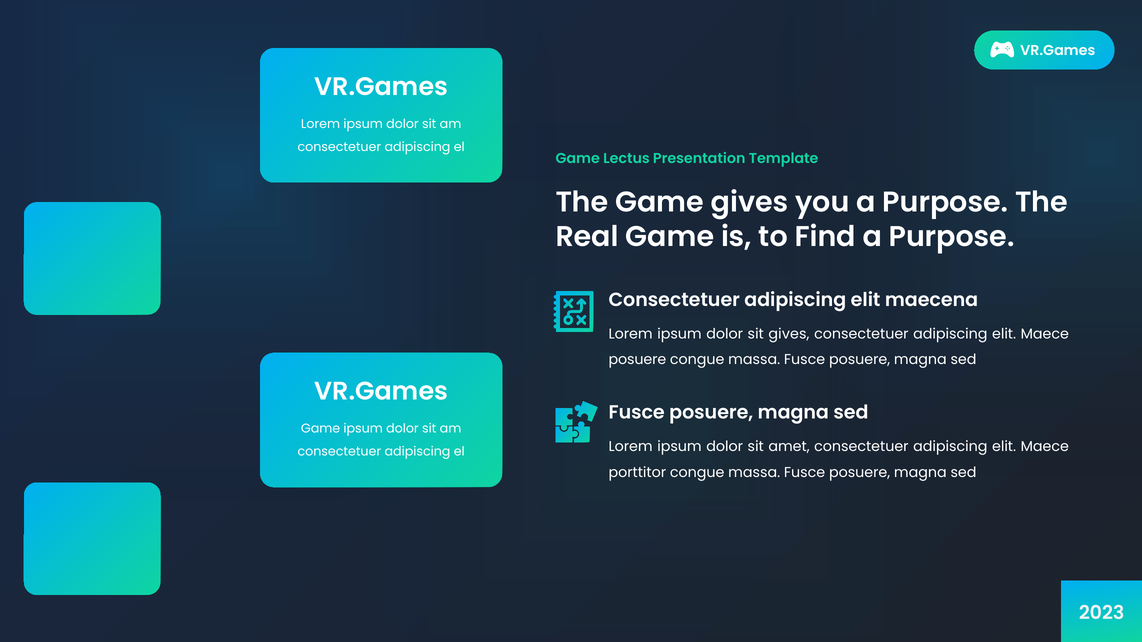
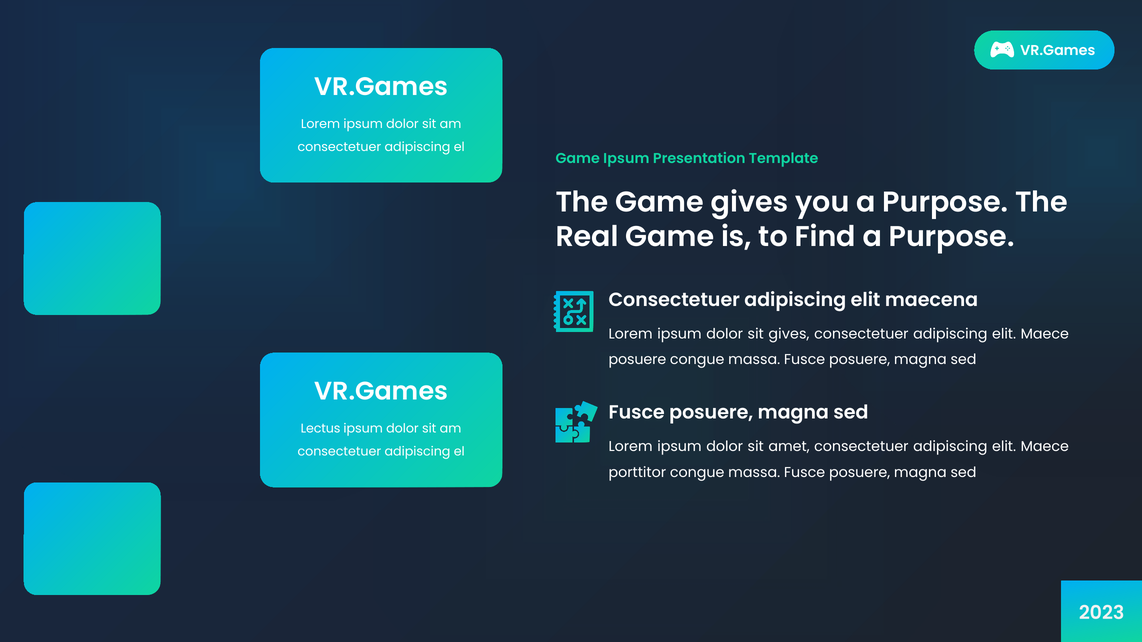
Lectus at (626, 159): Lectus -> Ipsum
Game at (321, 429): Game -> Lectus
